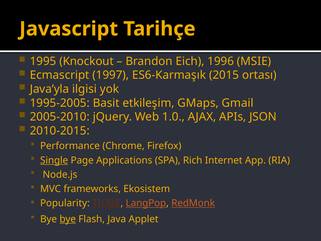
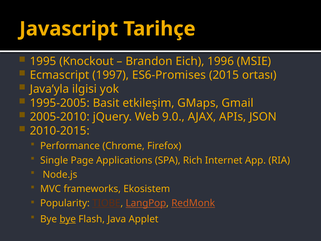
ES6-Karmaşık: ES6-Karmaşık -> ES6-Promises
1.0: 1.0 -> 9.0
Single underline: present -> none
